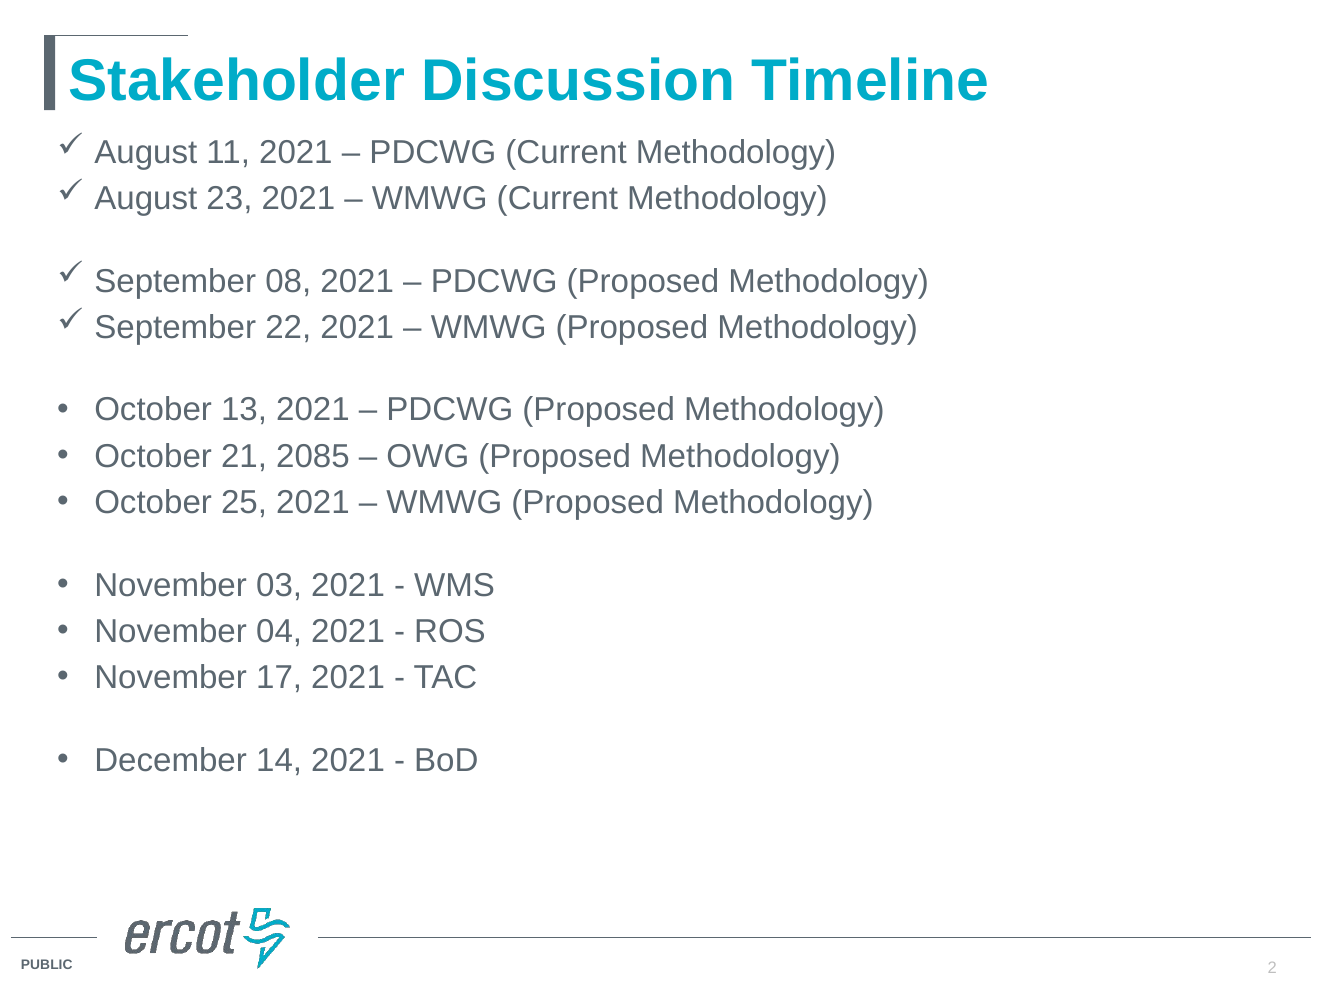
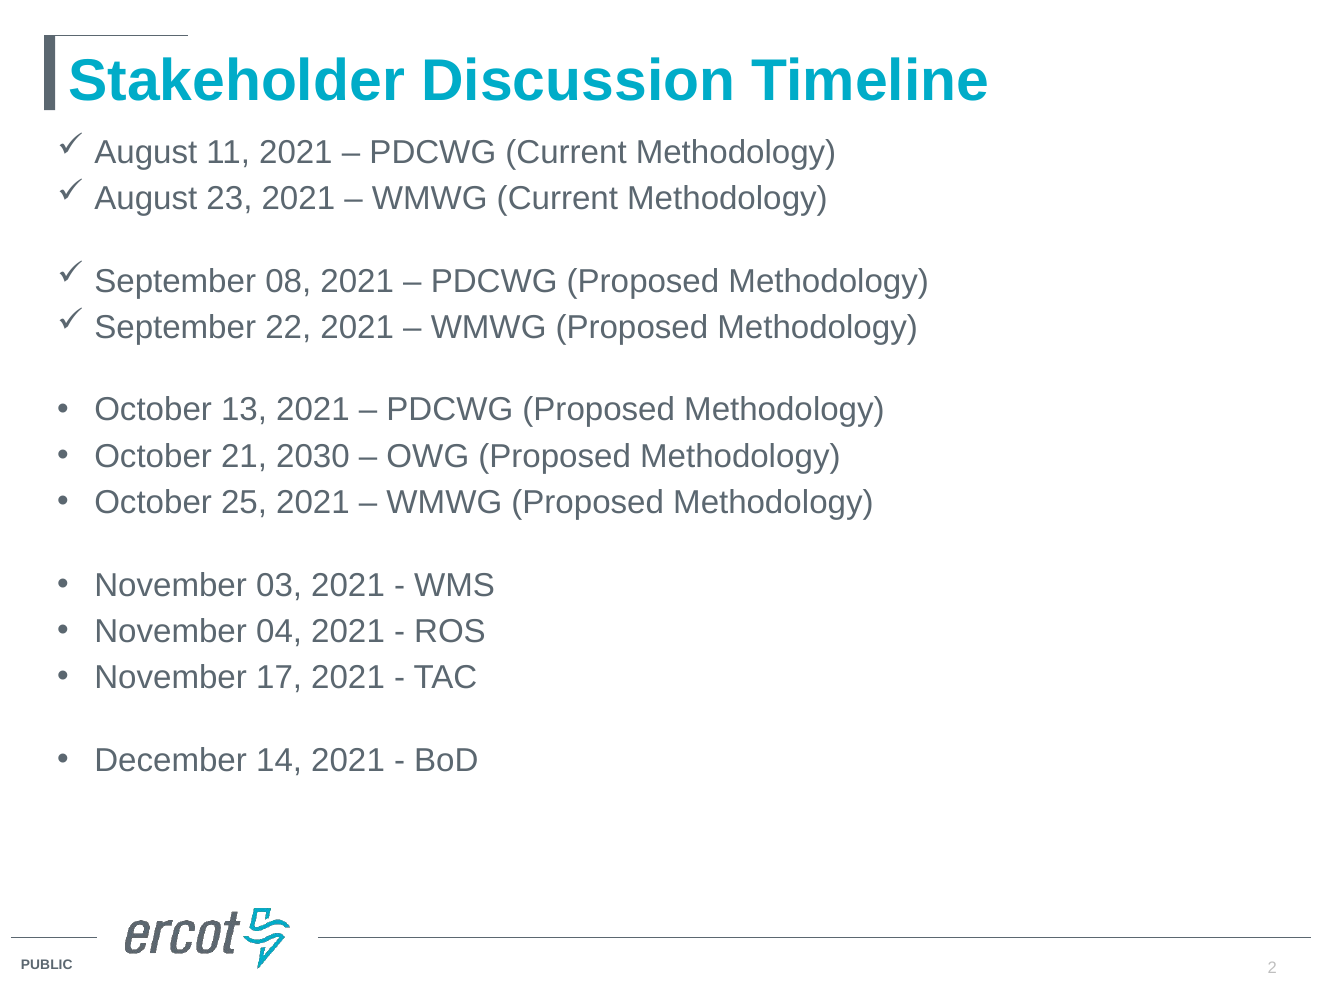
2085: 2085 -> 2030
